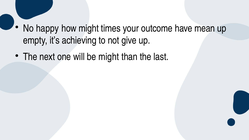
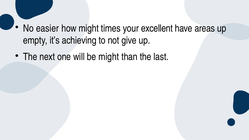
happy: happy -> easier
outcome: outcome -> excellent
mean: mean -> areas
